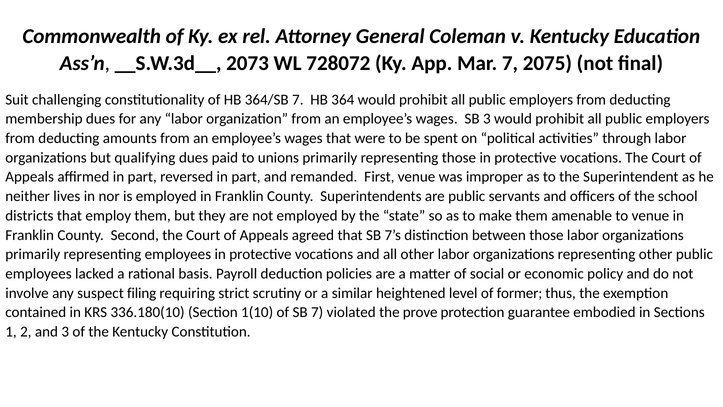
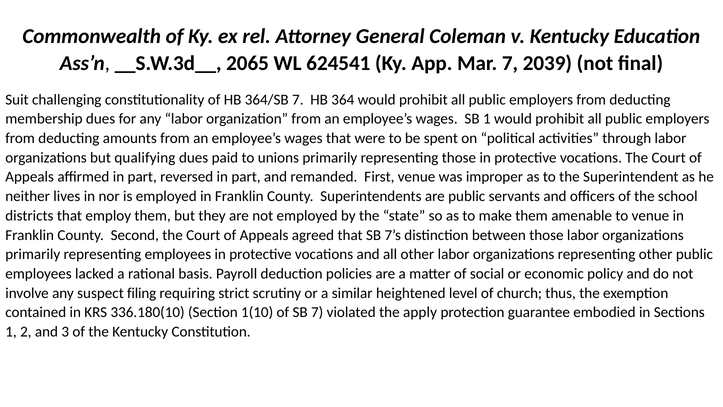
2073: 2073 -> 2065
728072: 728072 -> 624541
2075: 2075 -> 2039
SB 3: 3 -> 1
former: former -> church
prove: prove -> apply
